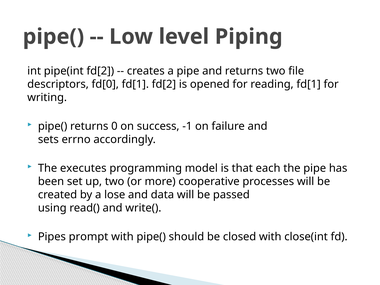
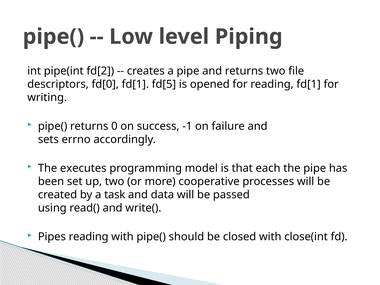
fd[1 fd[2: fd[2 -> fd[5
lose: lose -> task
Pipes prompt: prompt -> reading
